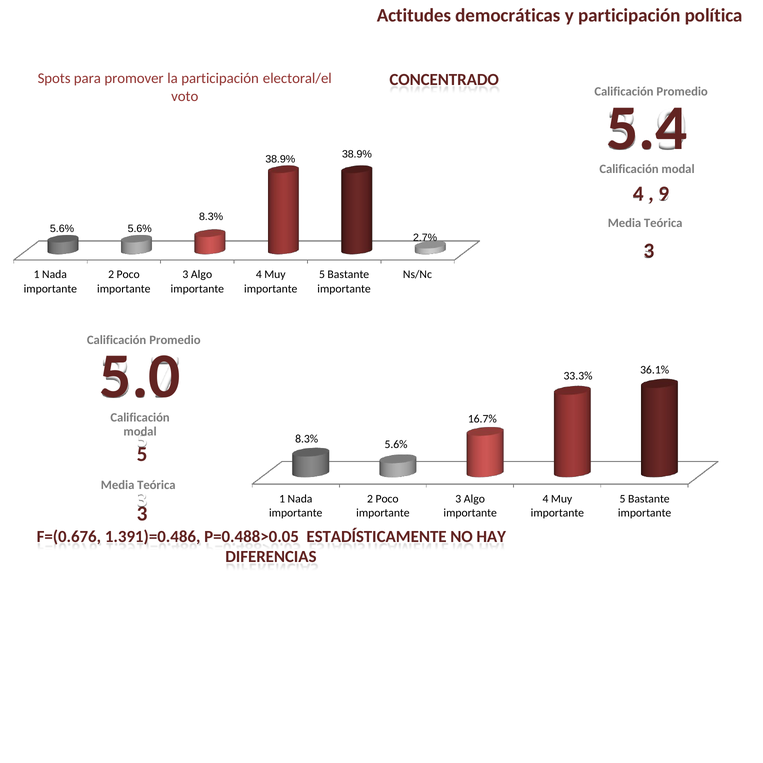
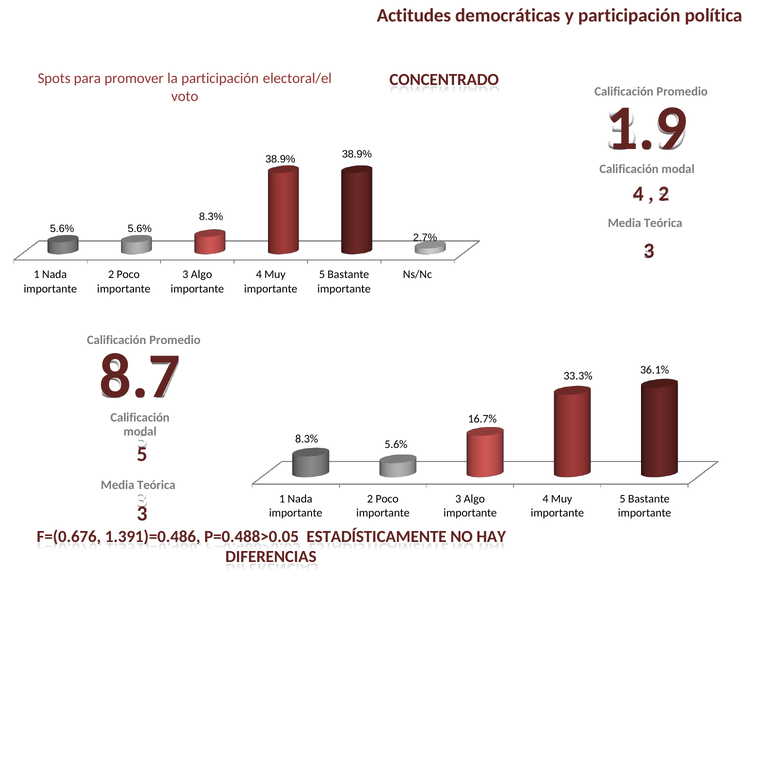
5.4: 5.4 -> 1.9
9 at (664, 194): 9 -> 2
5.0: 5.0 -> 8.7
